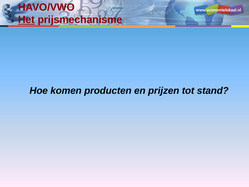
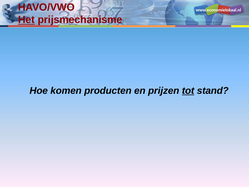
tot underline: none -> present
